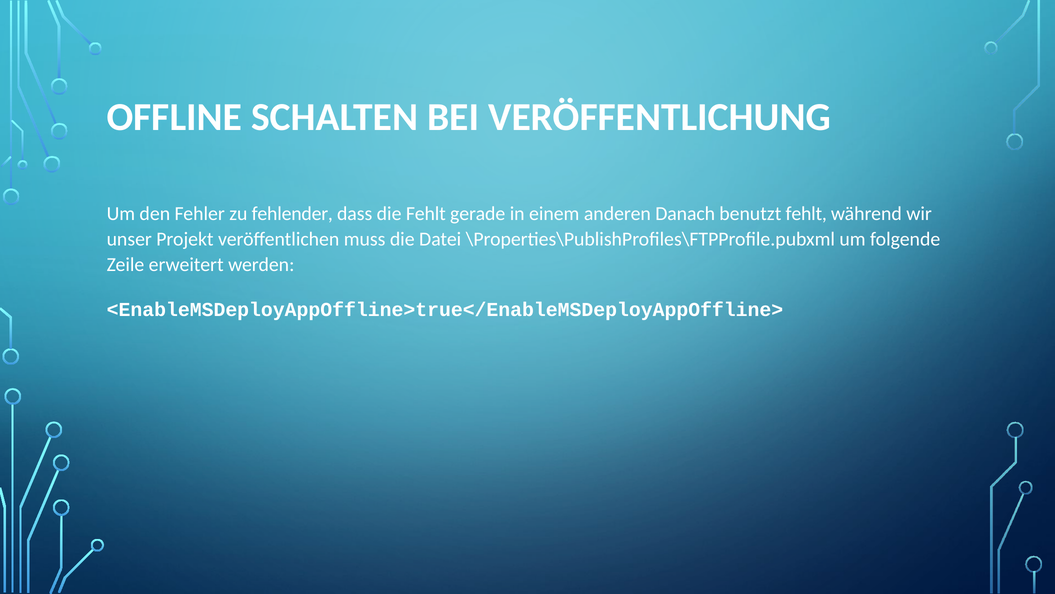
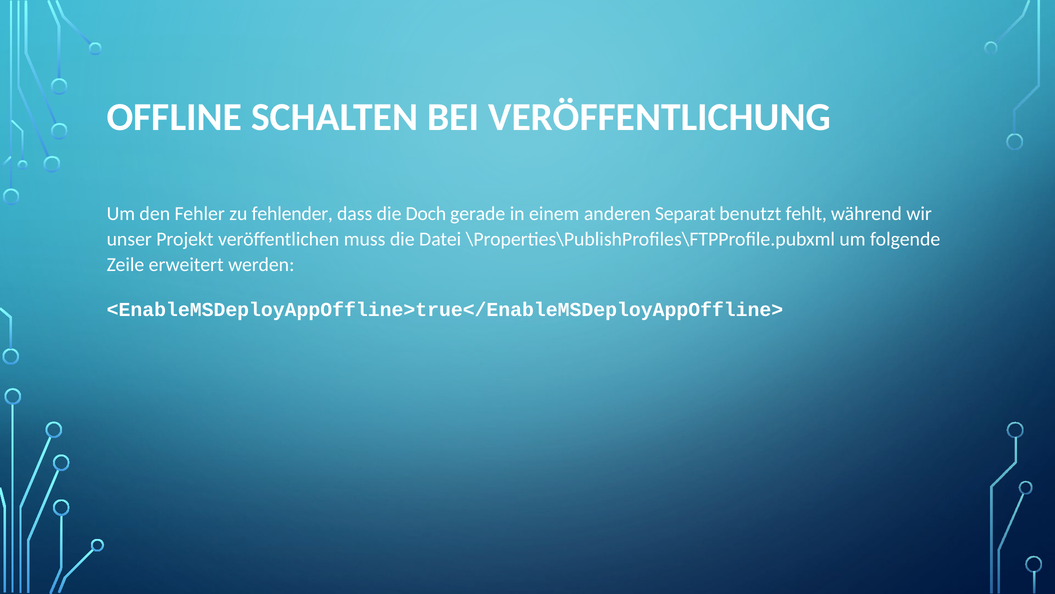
die Fehlt: Fehlt -> Doch
Danach: Danach -> Separat
